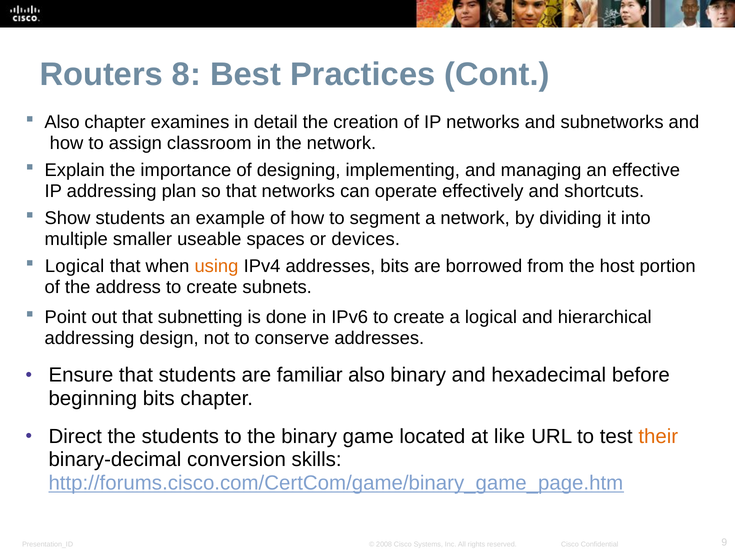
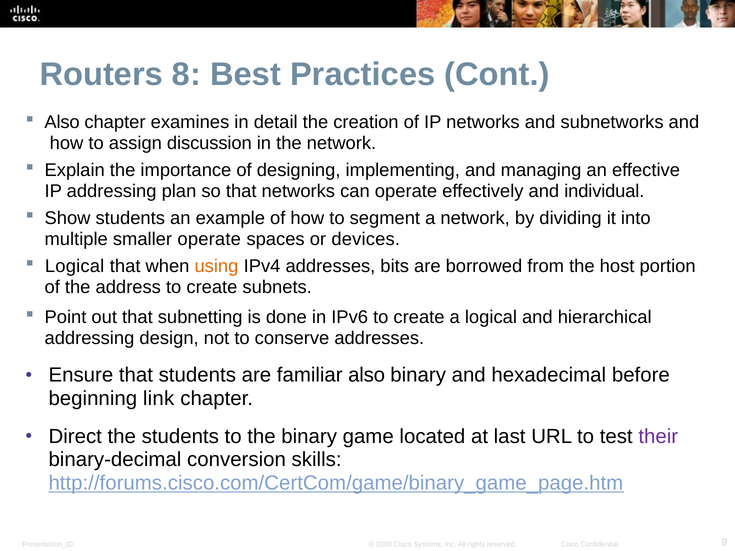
classroom: classroom -> discussion
shortcuts: shortcuts -> individual
smaller useable: useable -> operate
beginning bits: bits -> link
like: like -> last
their colour: orange -> purple
